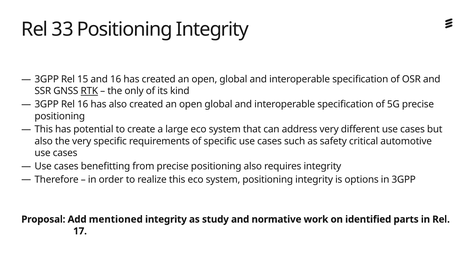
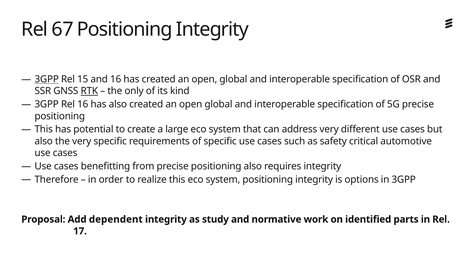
33: 33 -> 67
3GPP at (47, 79) underline: none -> present
mentioned: mentioned -> dependent
